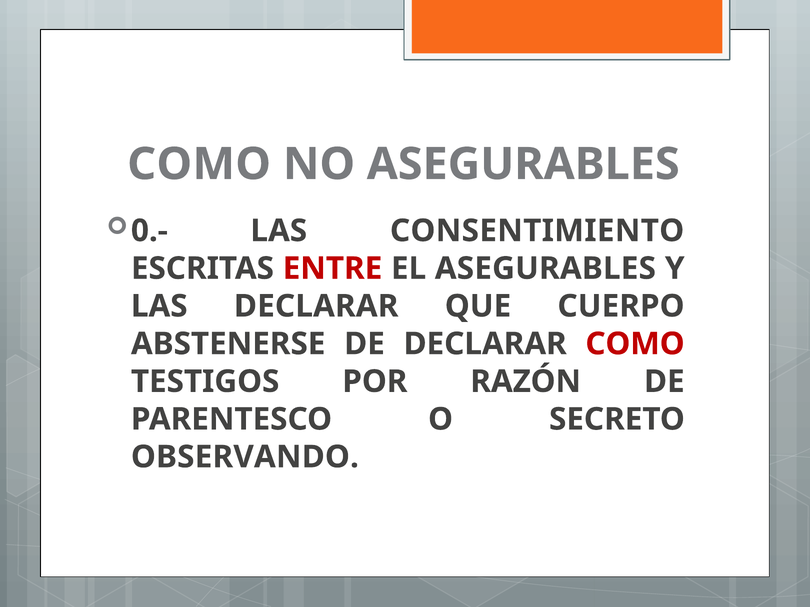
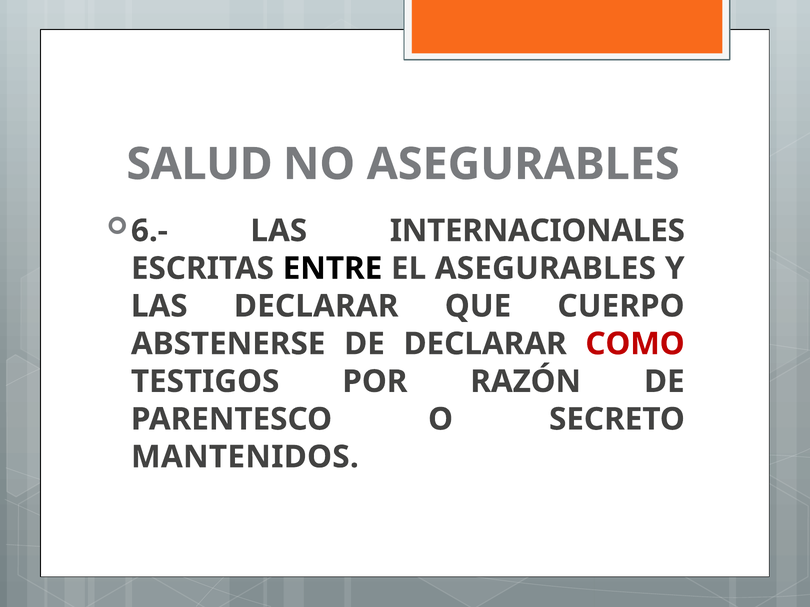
COMO at (199, 164): COMO -> SALUD
0.-: 0.- -> 6.-
CONSENTIMIENTO: CONSENTIMIENTO -> INTERNACIONALES
ENTRE colour: red -> black
OBSERVANDO: OBSERVANDO -> MANTENIDOS
